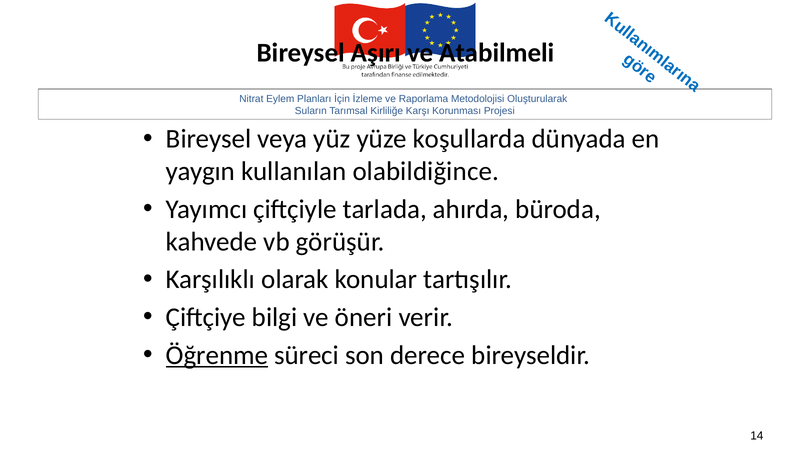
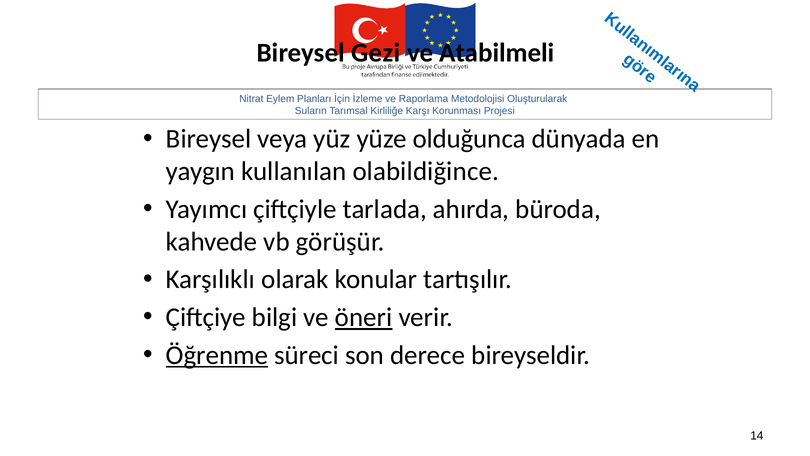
Aşırı: Aşırı -> Gezi
koşullarda: koşullarda -> olduğunca
öneri underline: none -> present
